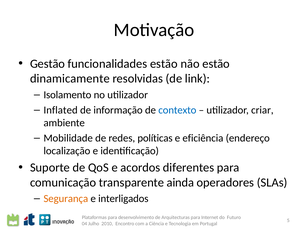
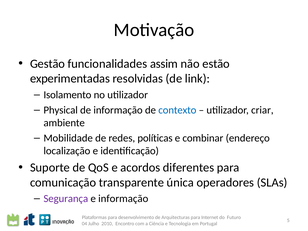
funcionalidades estão: estão -> assim
dinamicamente: dinamicamente -> experimentadas
Inflated: Inflated -> Physical
eficiência: eficiência -> combinar
ainda: ainda -> única
Segurança colour: orange -> purple
e interligados: interligados -> informação
